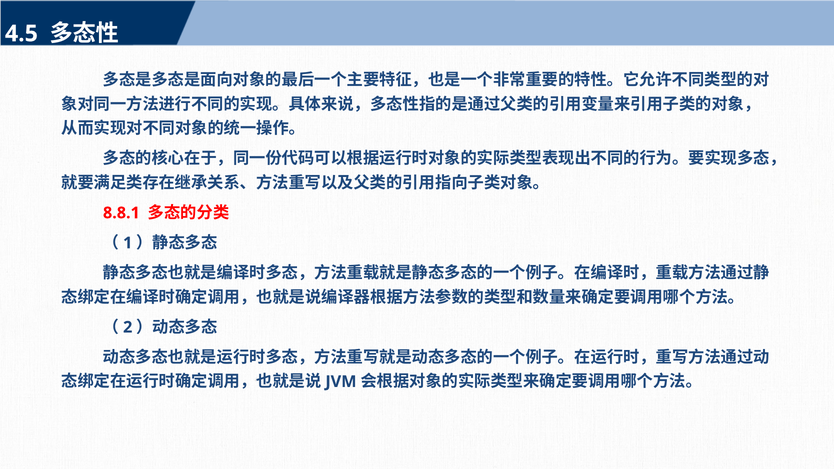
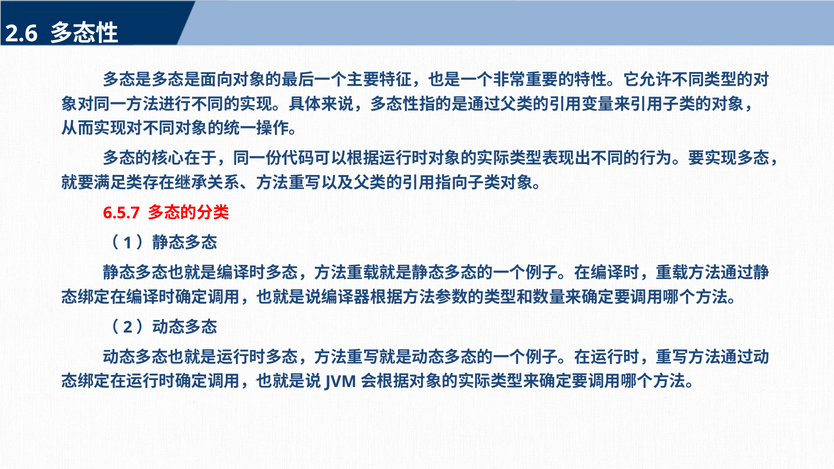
4.5: 4.5 -> 2.6
8.8.1: 8.8.1 -> 6.5.7
